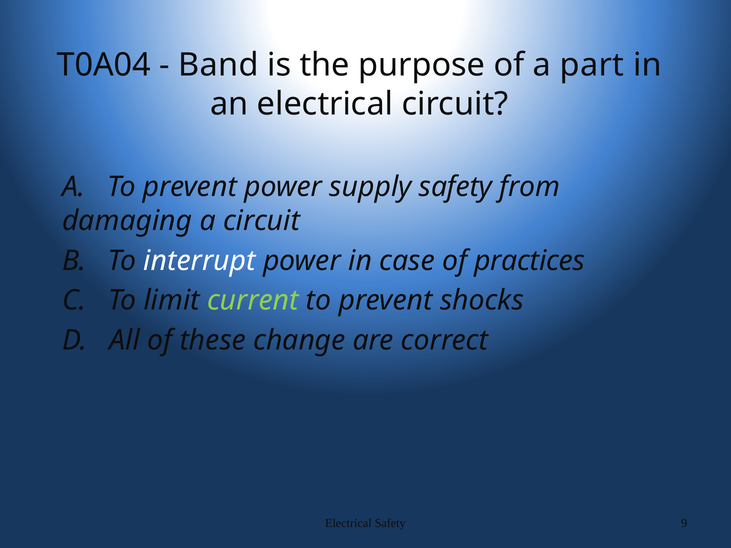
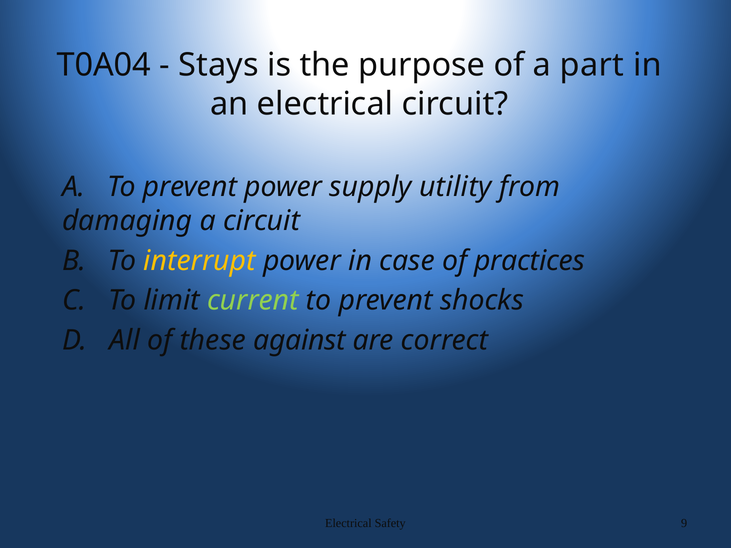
Band: Band -> Stays
supply safety: safety -> utility
interrupt colour: white -> yellow
change: change -> against
